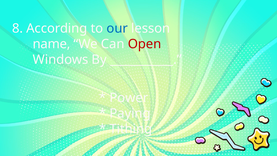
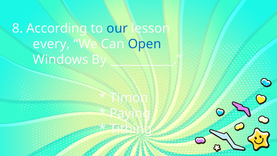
name: name -> every
Open colour: red -> blue
Power: Power -> Timon
